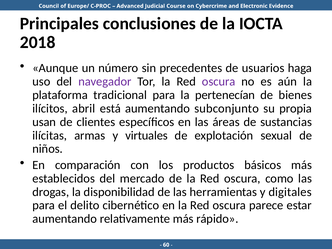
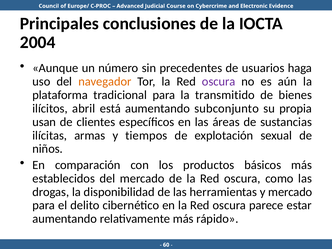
2018: 2018 -> 2004
navegador colour: purple -> orange
pertenecían: pertenecían -> transmitido
virtuales: virtuales -> tiempos
y digitales: digitales -> mercado
